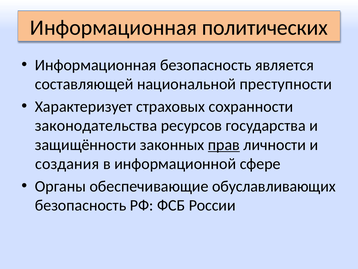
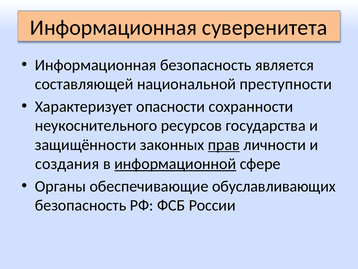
политических: политических -> суверенитета
страховых: страховых -> опасности
законодательства: законодательства -> неукоснительного
информационной underline: none -> present
